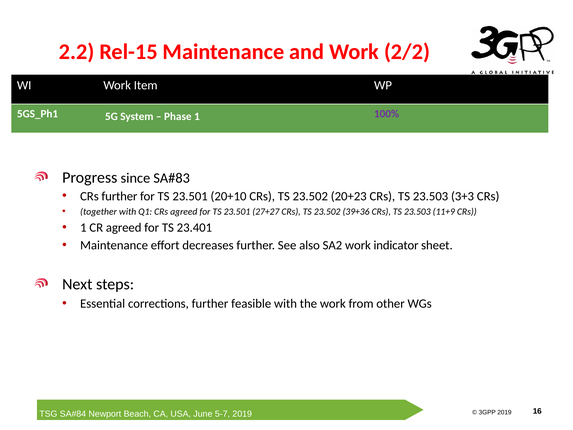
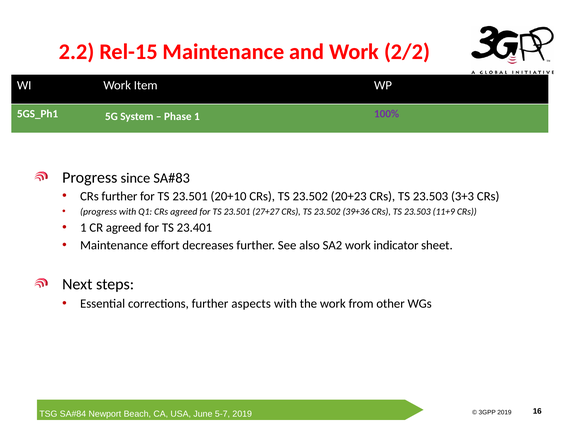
together at (99, 212): together -> progress
feasible: feasible -> aspects
